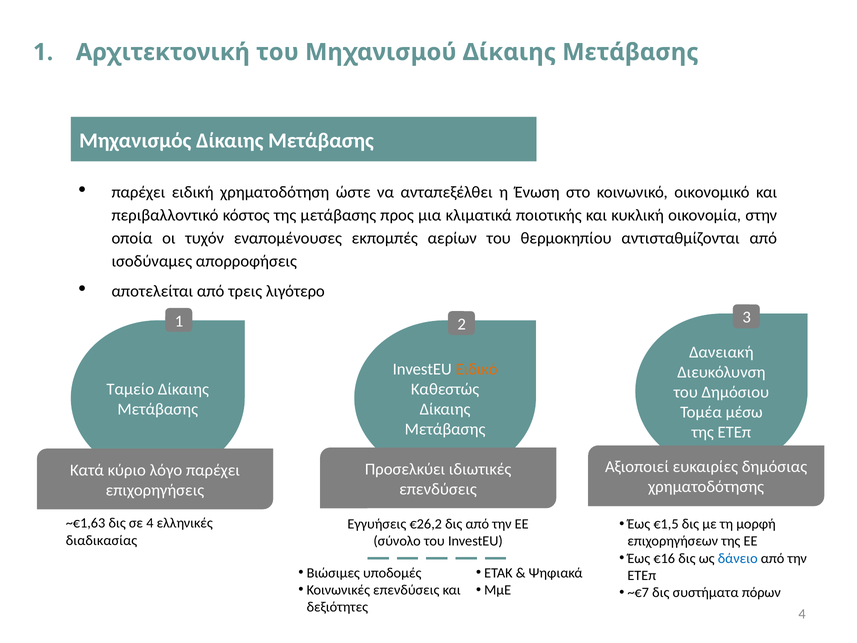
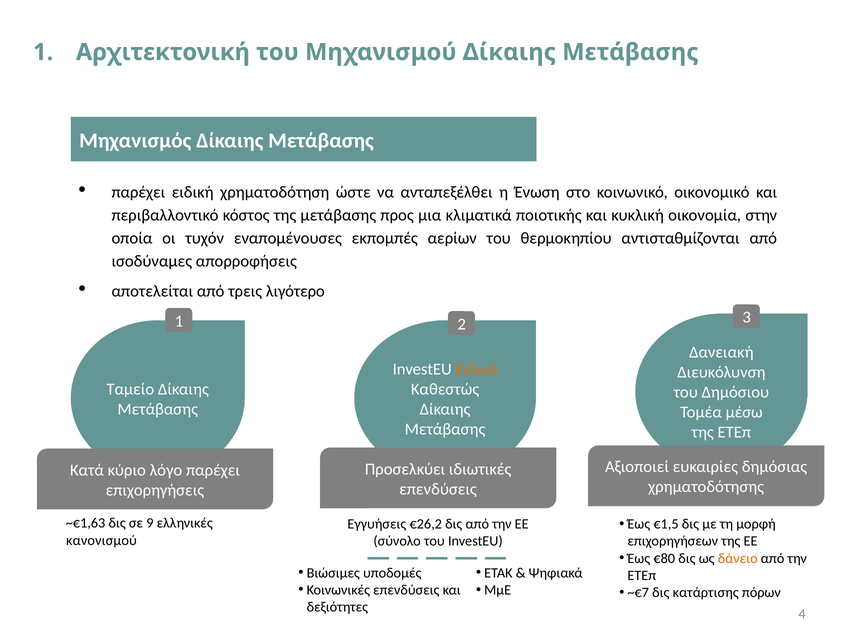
σε 4: 4 -> 9
διαδικασίας: διαδικασίας -> κανονισμού
€16: €16 -> €80
δάνειο colour: blue -> orange
συστήματα: συστήματα -> κατάρτισης
